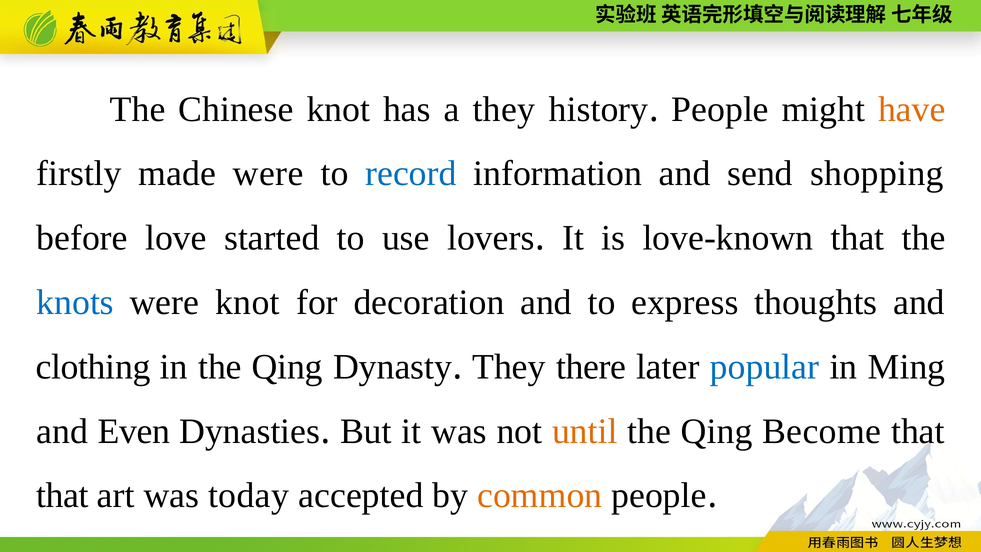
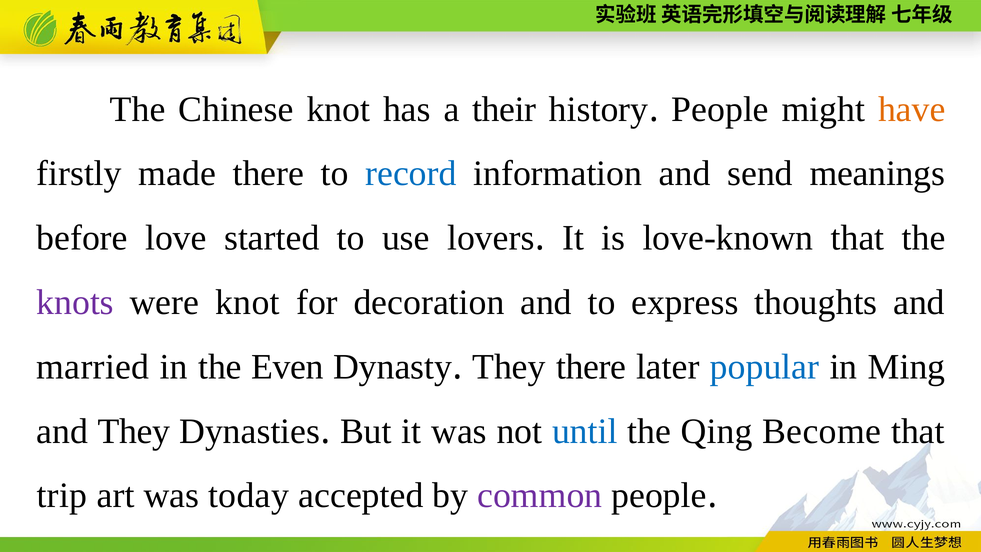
a they: they -> their
made were: were -> there
shopping: shopping -> meanings
knots colour: blue -> purple
clothing: clothing -> married
in the Qing: Qing -> Even
and Even: Even -> They
until colour: orange -> blue
that at (62, 496): that -> trip
common colour: orange -> purple
